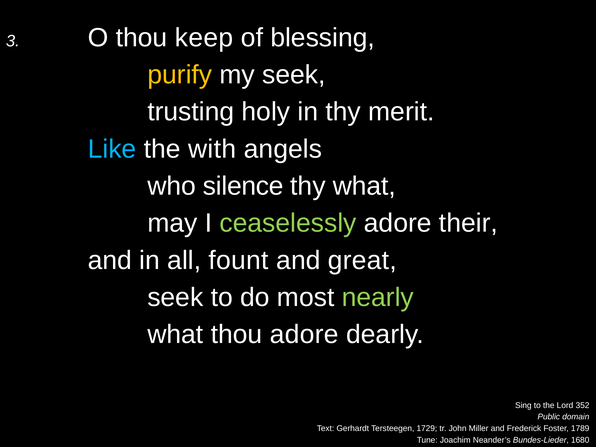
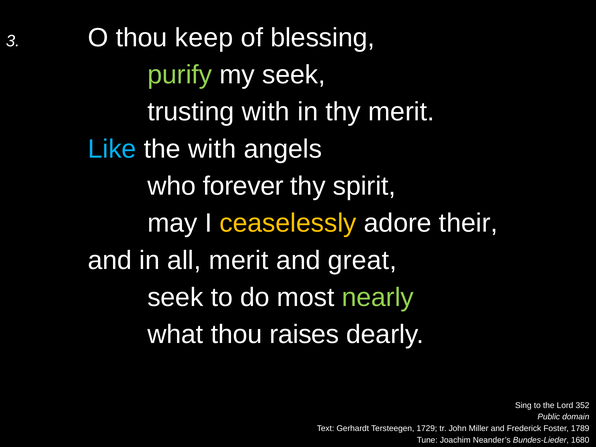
purify colour: yellow -> light green
trusting holy: holy -> with
silence: silence -> forever
thy what: what -> spirit
ceaselessly colour: light green -> yellow
all fount: fount -> merit
thou adore: adore -> raises
